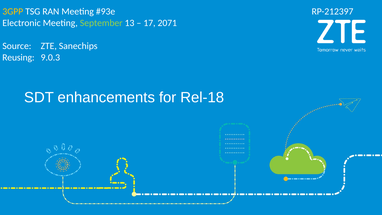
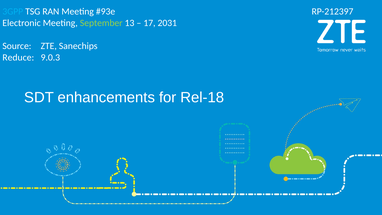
3GPP colour: yellow -> light blue
2071: 2071 -> 2031
Reusing: Reusing -> Reduce
